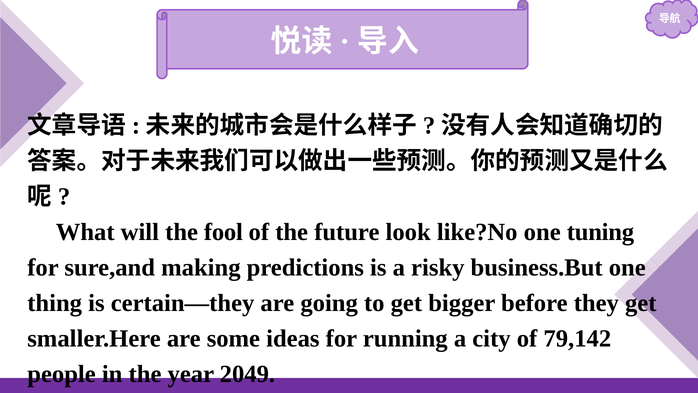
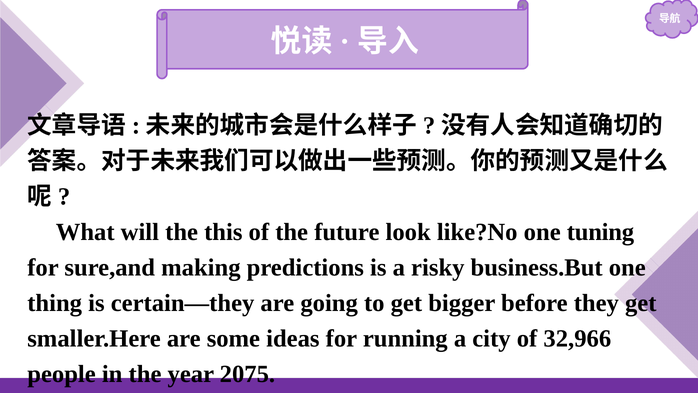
fool: fool -> this
79,142: 79,142 -> 32,966
2049: 2049 -> 2075
